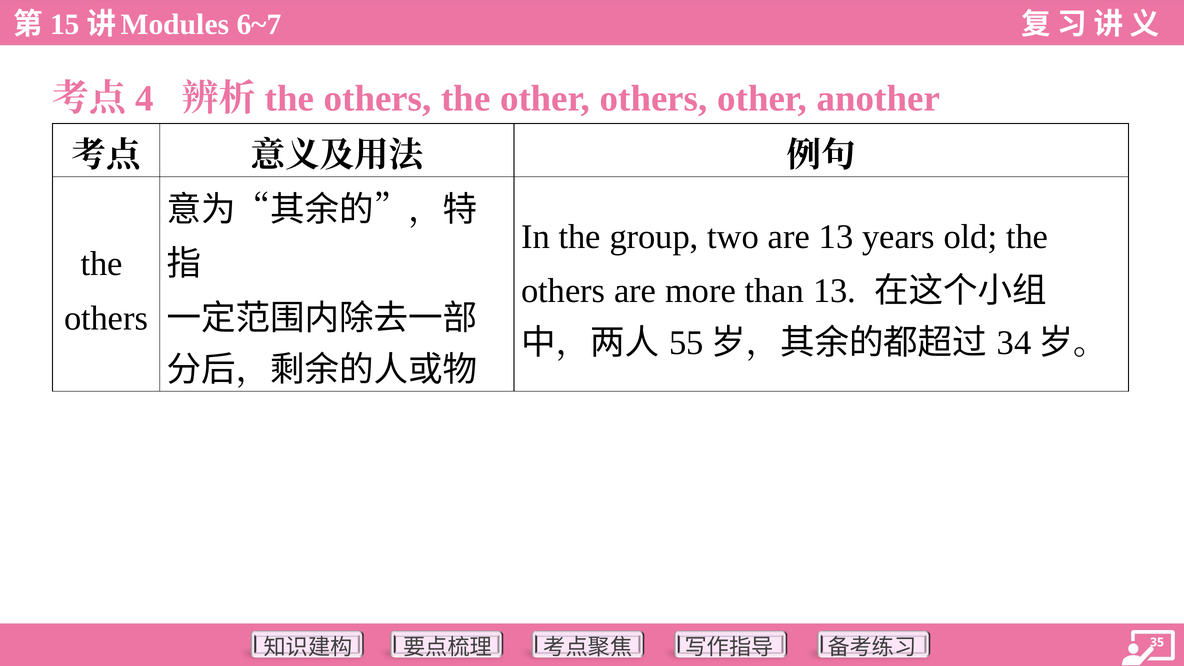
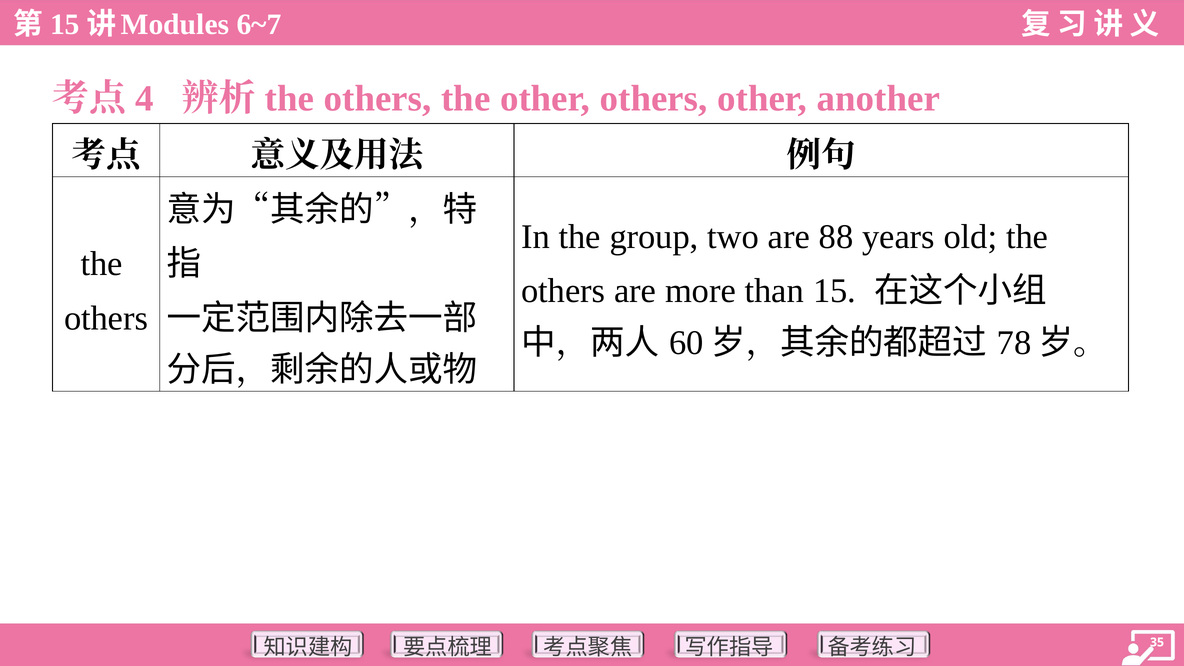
are 13: 13 -> 88
than 13: 13 -> 15
55: 55 -> 60
34: 34 -> 78
